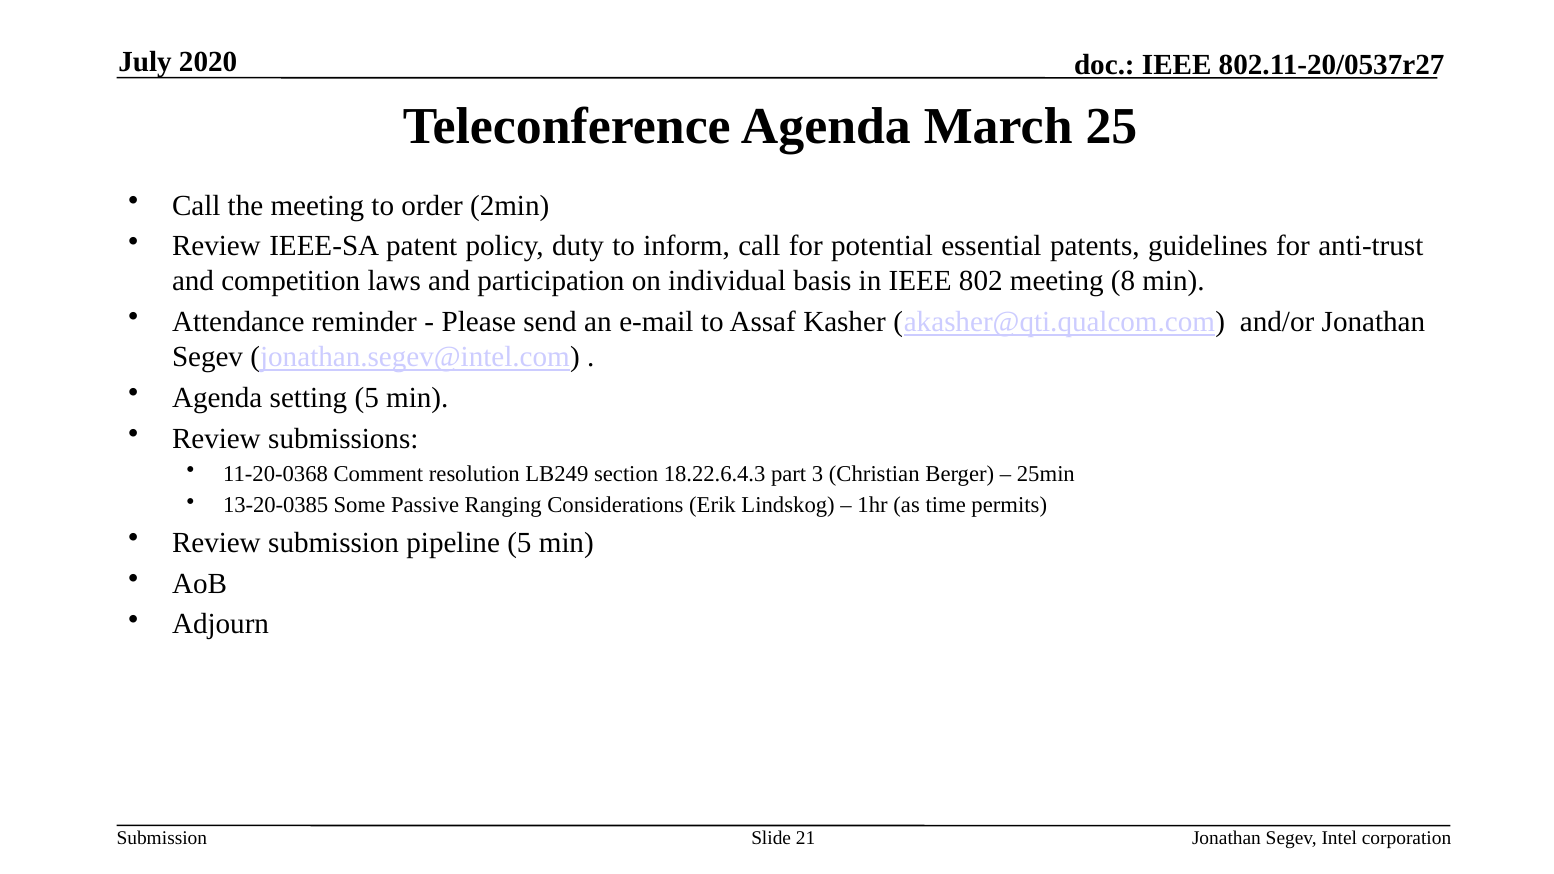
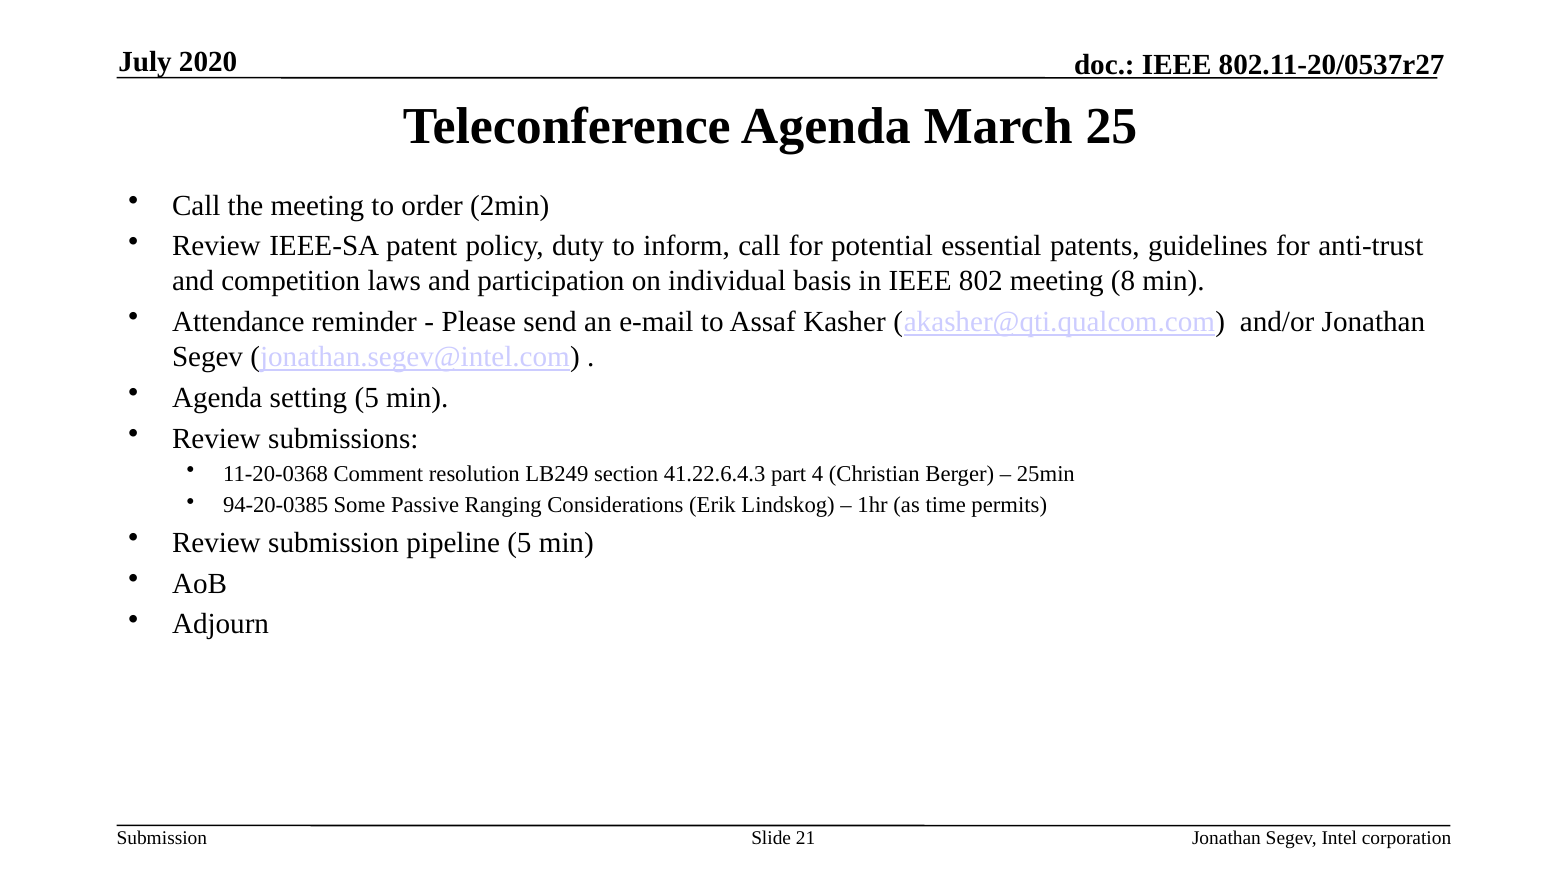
18.22.6.4.3: 18.22.6.4.3 -> 41.22.6.4.3
3: 3 -> 4
13-20-0385: 13-20-0385 -> 94-20-0385
